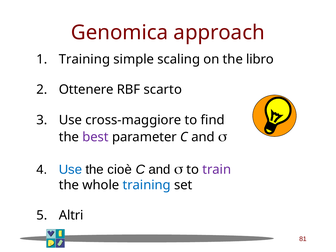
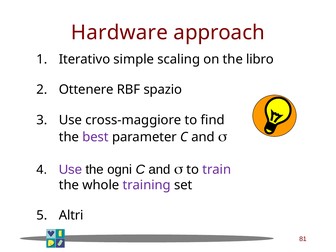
Genomica: Genomica -> Hardware
Training at (84, 59): Training -> Iterativo
scarto: scarto -> spazio
Use at (70, 169) colour: blue -> purple
cioè: cioè -> ogni
training at (147, 185) colour: blue -> purple
